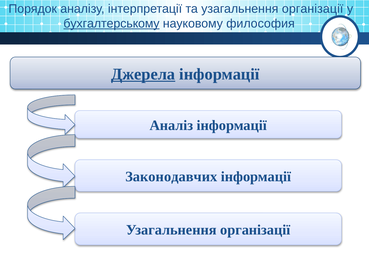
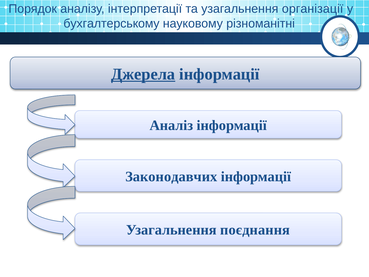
бухгалтерському underline: present -> none
философия: философия -> різноманітні
організації at (255, 230): організації -> поєднання
